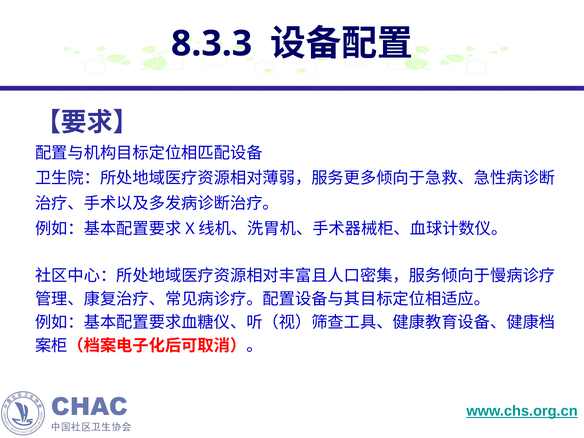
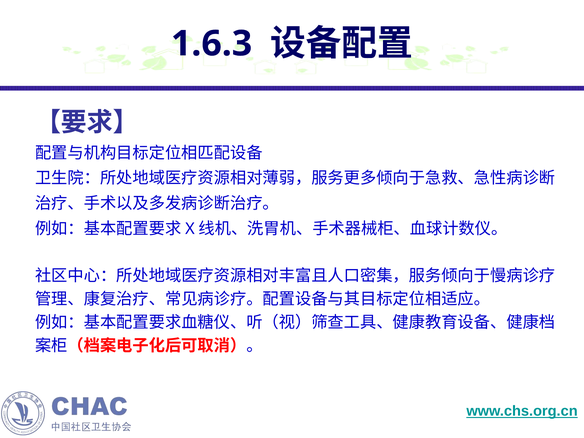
8.3.3: 8.3.3 -> 1.6.3
